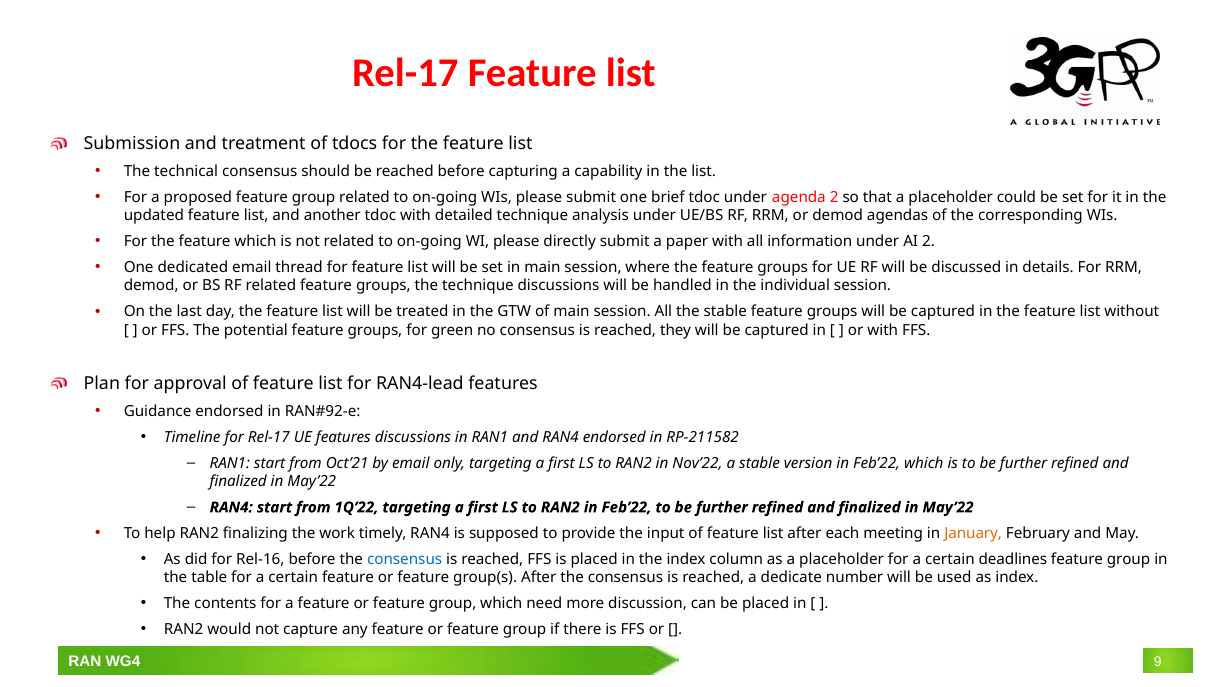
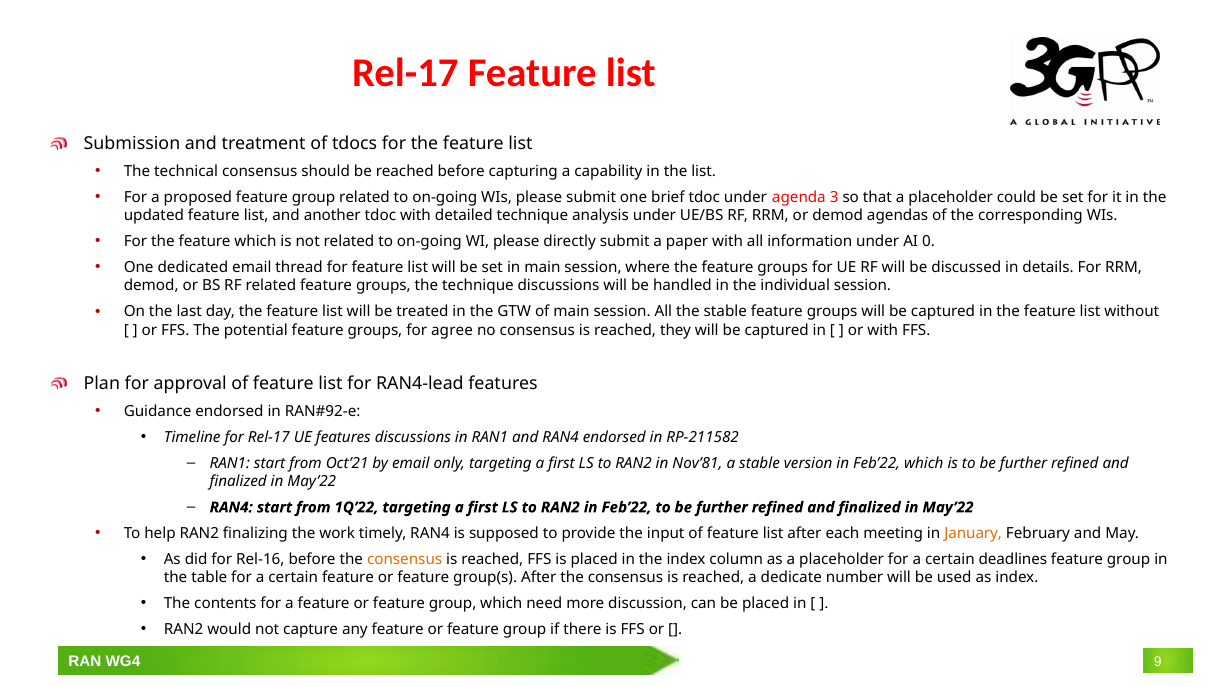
agenda 2: 2 -> 3
AI 2: 2 -> 0
green: green -> agree
Nov’22: Nov’22 -> Nov’81
consensus at (405, 559) colour: blue -> orange
